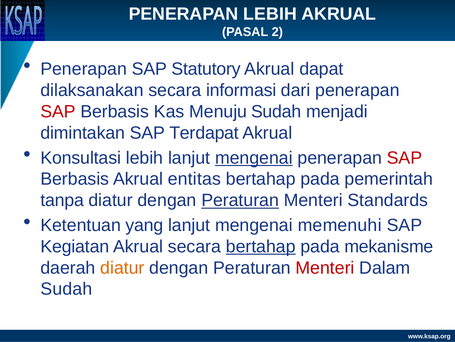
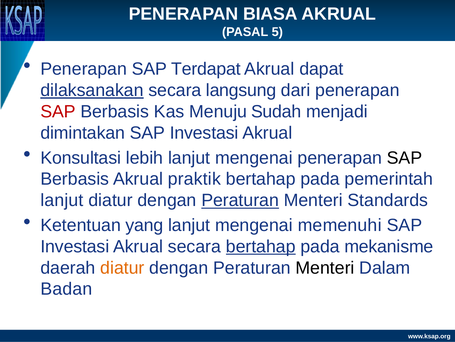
PENERAPAN LEBIH: LEBIH -> BIASA
2: 2 -> 5
Statutory: Statutory -> Terdapat
dilaksanakan underline: none -> present
informasi: informasi -> langsung
Terdapat at (204, 133): Terdapat -> Investasi
mengenai at (254, 157) underline: present -> none
SAP at (405, 157) colour: red -> black
entitas: entitas -> praktik
tanpa at (62, 200): tanpa -> lanjut
Kegiatan at (75, 246): Kegiatan -> Investasi
Menteri at (325, 267) colour: red -> black
Sudah at (66, 288): Sudah -> Badan
